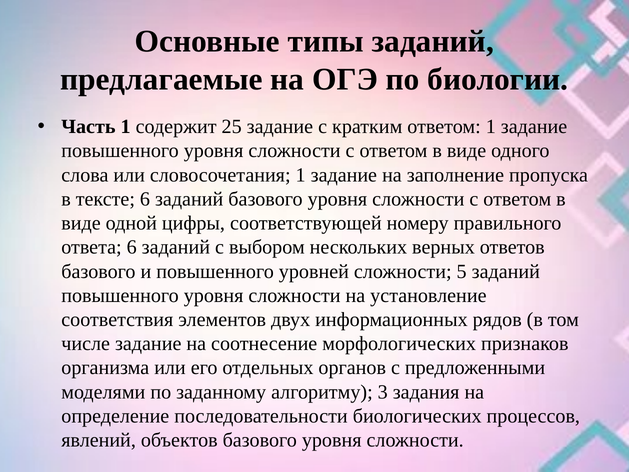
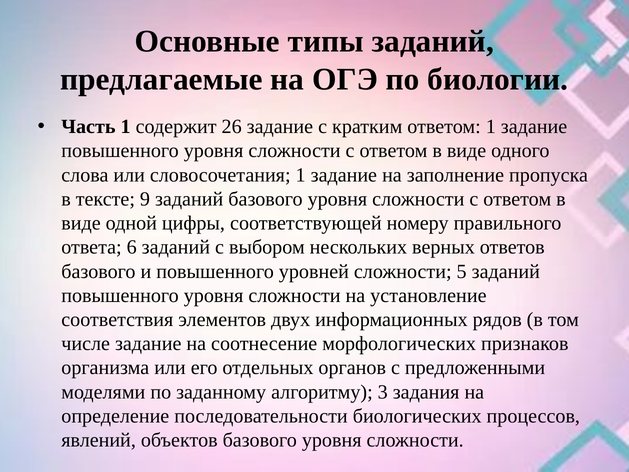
25: 25 -> 26
тексте 6: 6 -> 9
